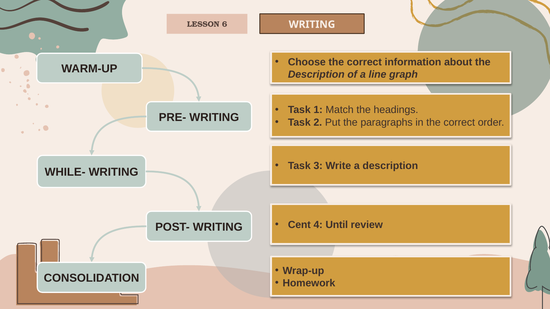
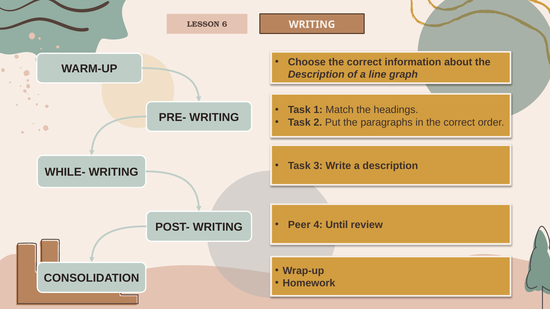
Cent: Cent -> Peer
